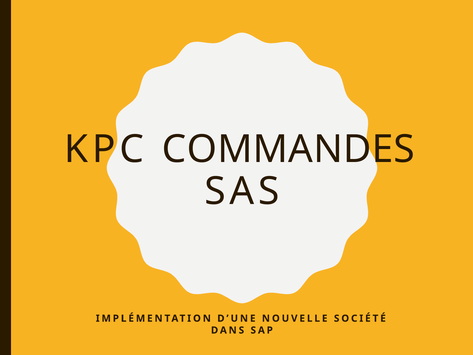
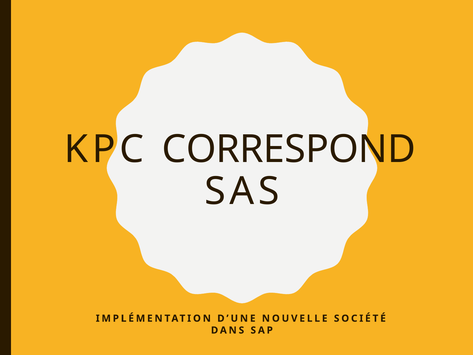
COMMANDES: COMMANDES -> CORRESPOND
